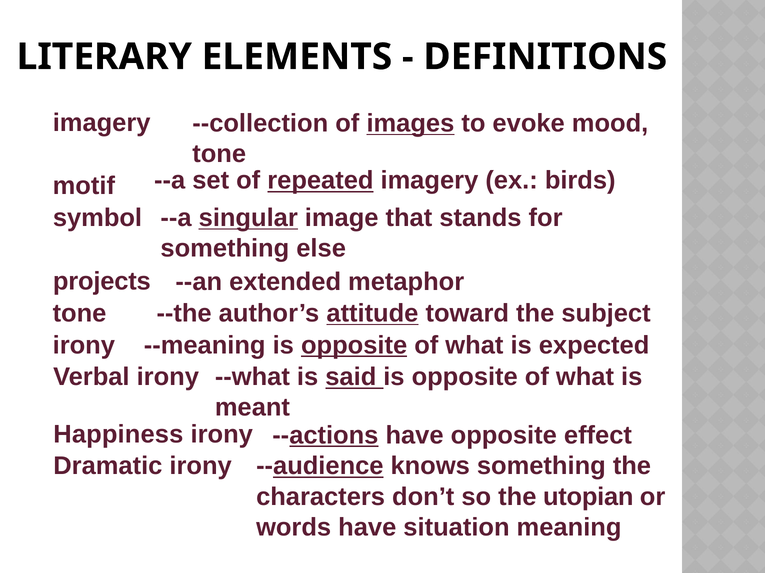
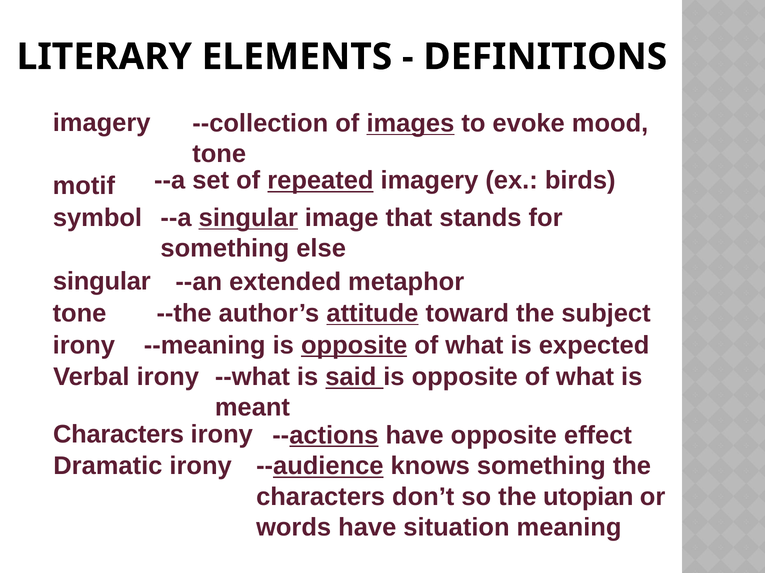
projects at (102, 282): projects -> singular
Happiness at (118, 435): Happiness -> Characters
